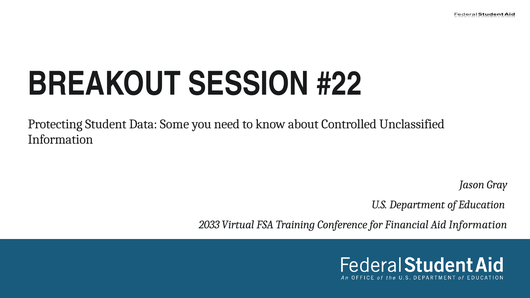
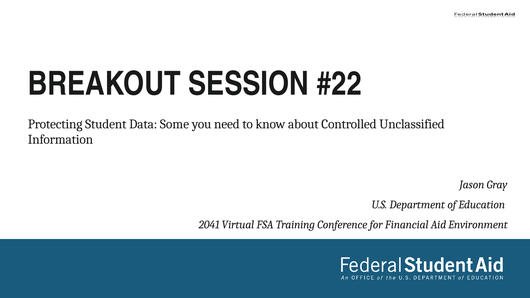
2033: 2033 -> 2041
Aid Information: Information -> Environment
